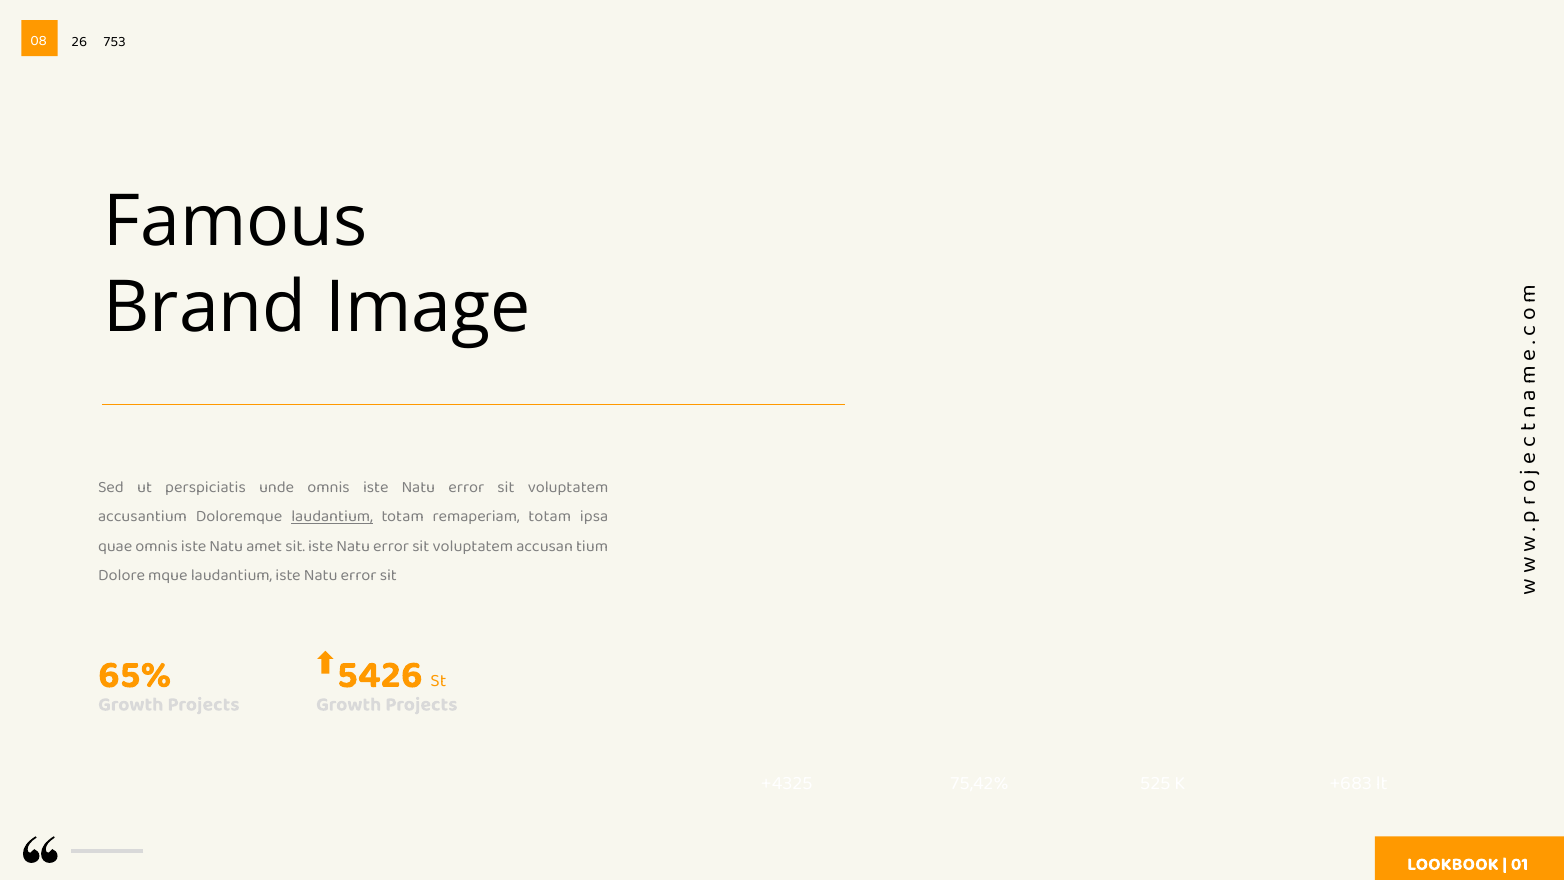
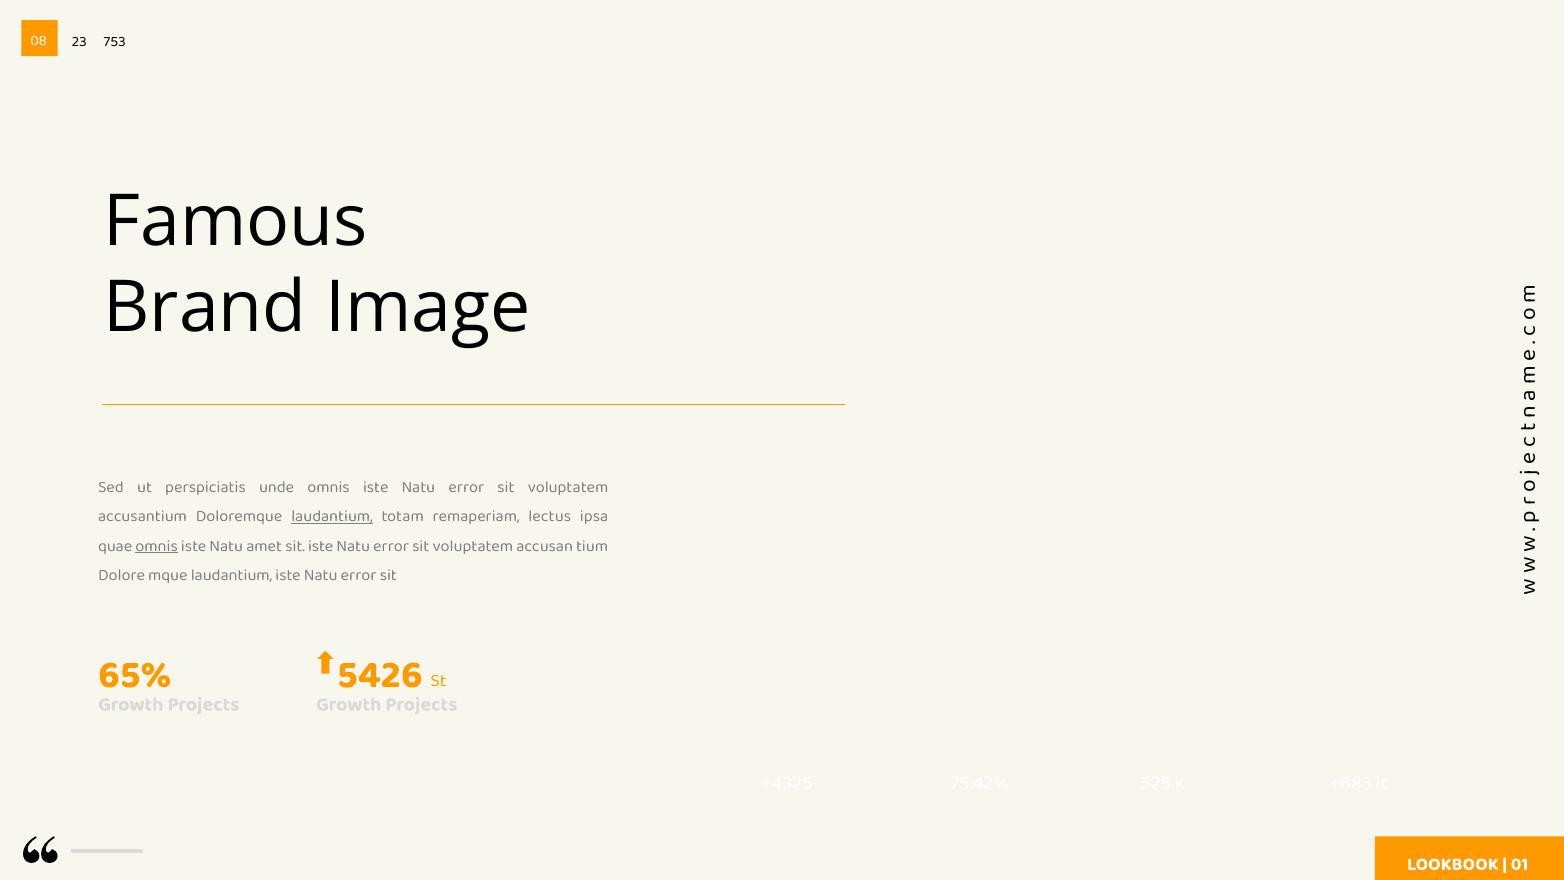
26: 26 -> 23
remaperiam totam: totam -> lectus
omnis at (157, 545) underline: none -> present
